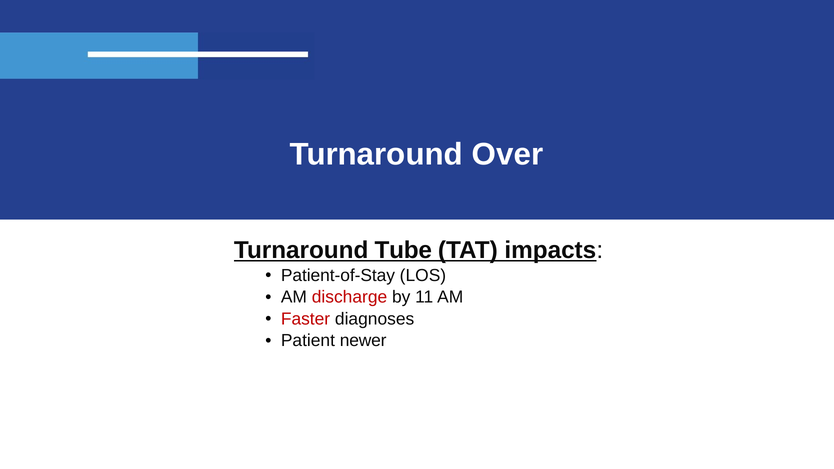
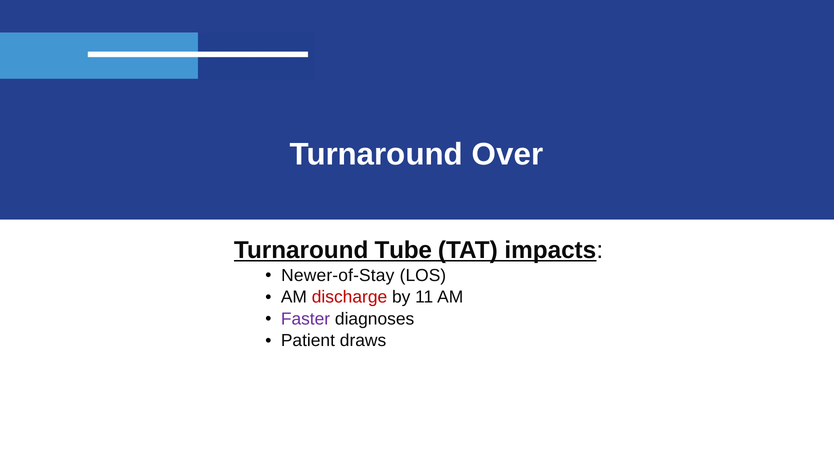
Patient-of-Stay: Patient-of-Stay -> Newer-of-Stay
Faster colour: red -> purple
newer: newer -> draws
